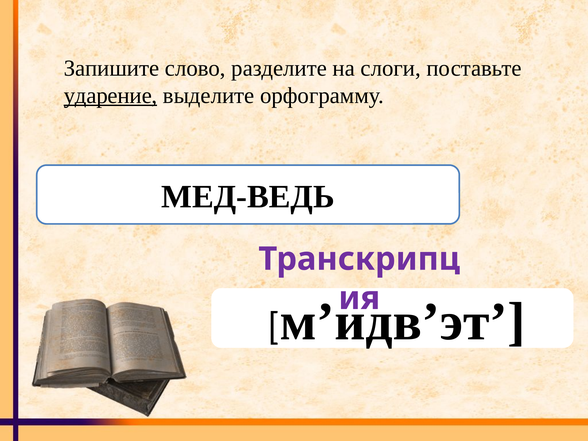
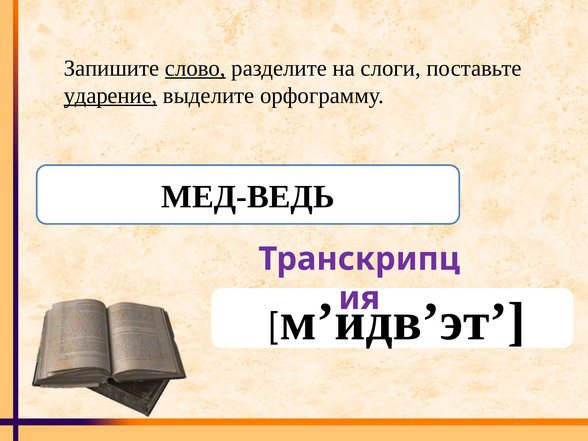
слово underline: none -> present
